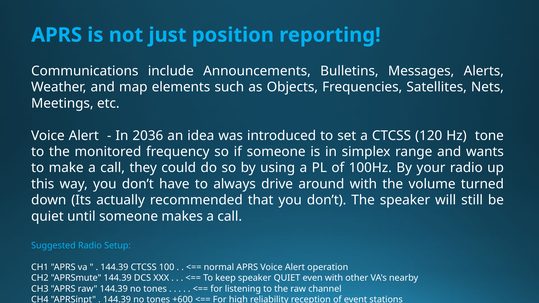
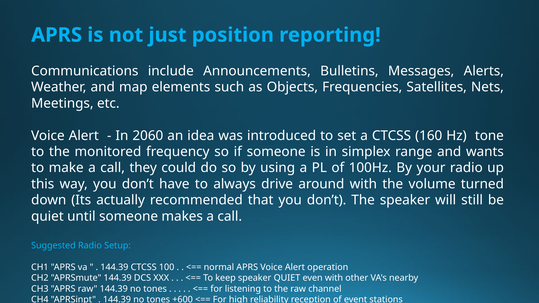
2036: 2036 -> 2060
120: 120 -> 160
